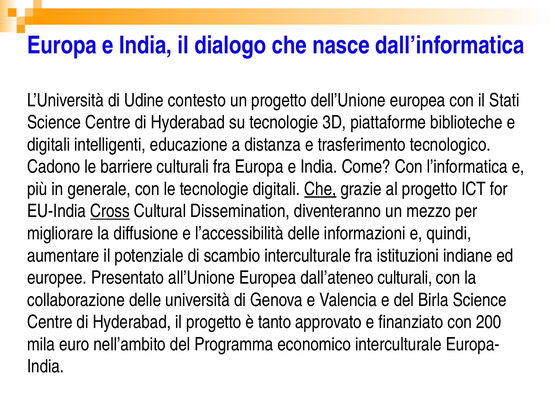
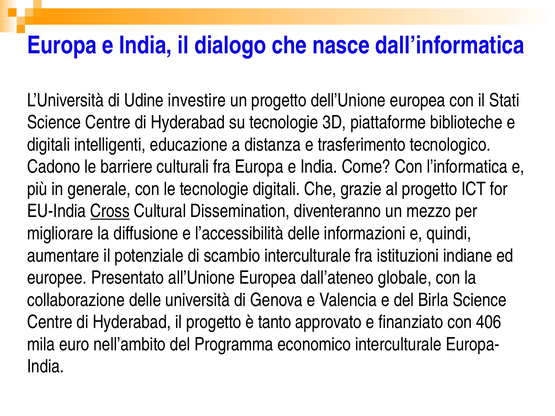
contesto: contesto -> investire
Che at (320, 189) underline: present -> none
dall’ateneo culturali: culturali -> globale
200: 200 -> 406
